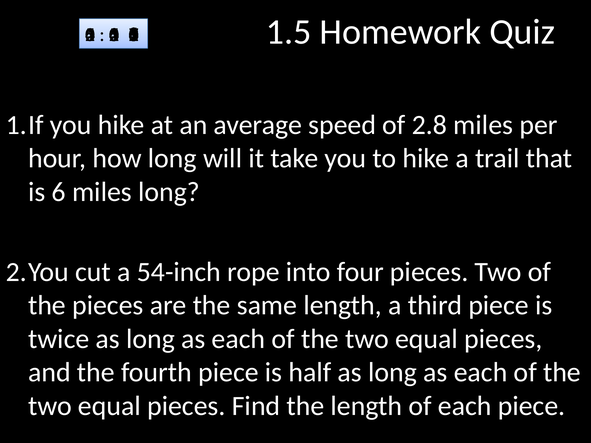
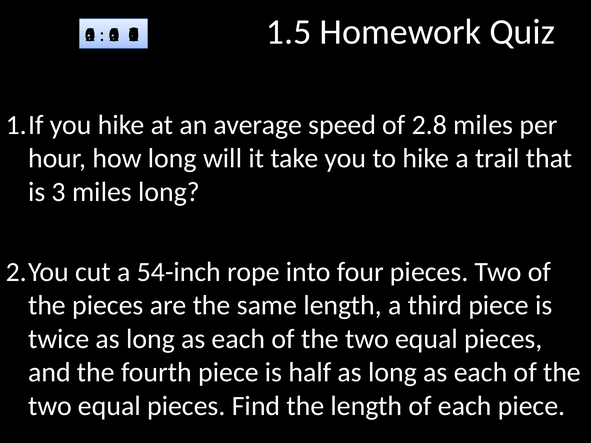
is 6: 6 -> 3
